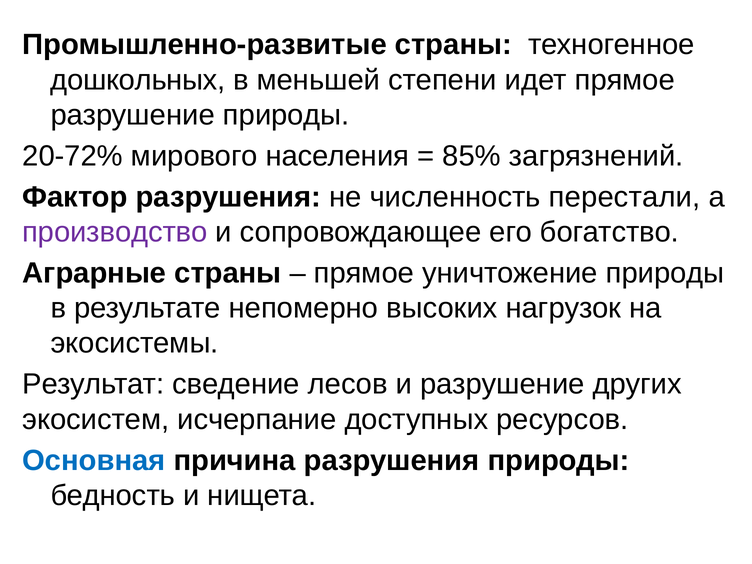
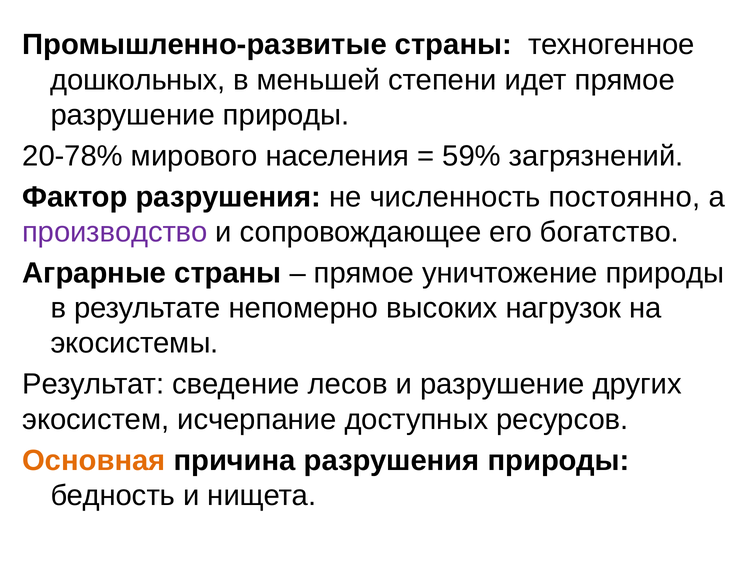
20-72%: 20-72% -> 20-78%
85%: 85% -> 59%
перестали: перестали -> постоянно
Основная colour: blue -> orange
